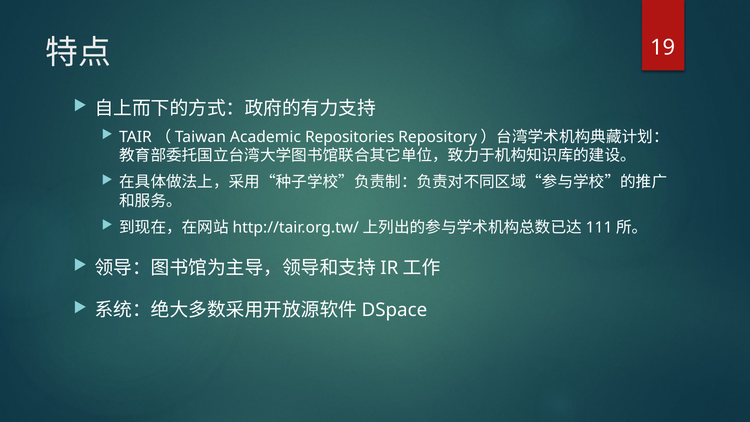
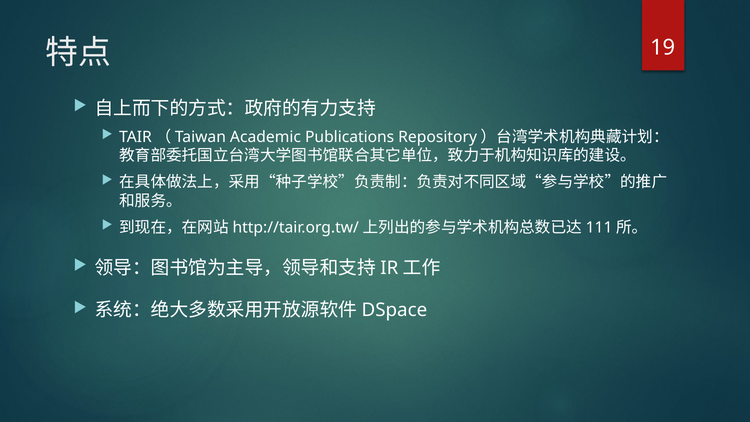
Repositories: Repositories -> Publications
